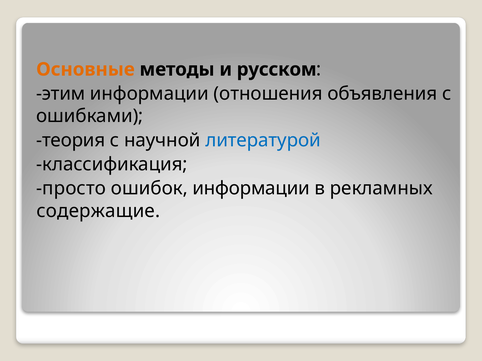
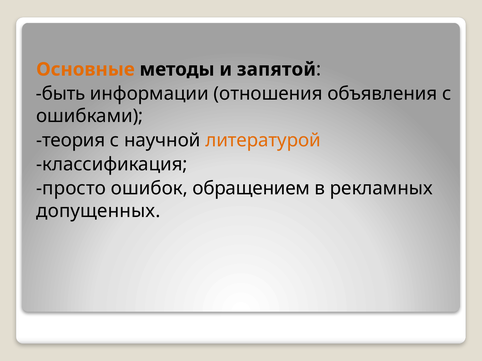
русском: русском -> запятой
этим: этим -> быть
литературой colour: blue -> orange
ошибок информации: информации -> обращением
содержащие: содержащие -> допущенных
